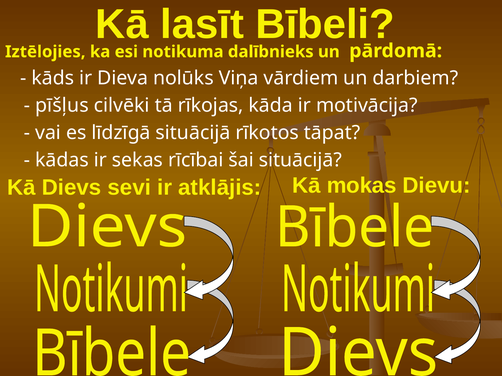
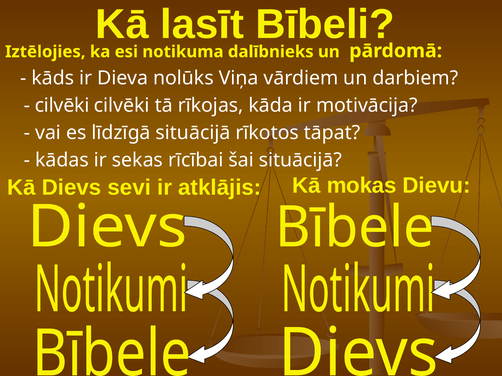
pīšļus at (62, 106): pīšļus -> cilvēki
